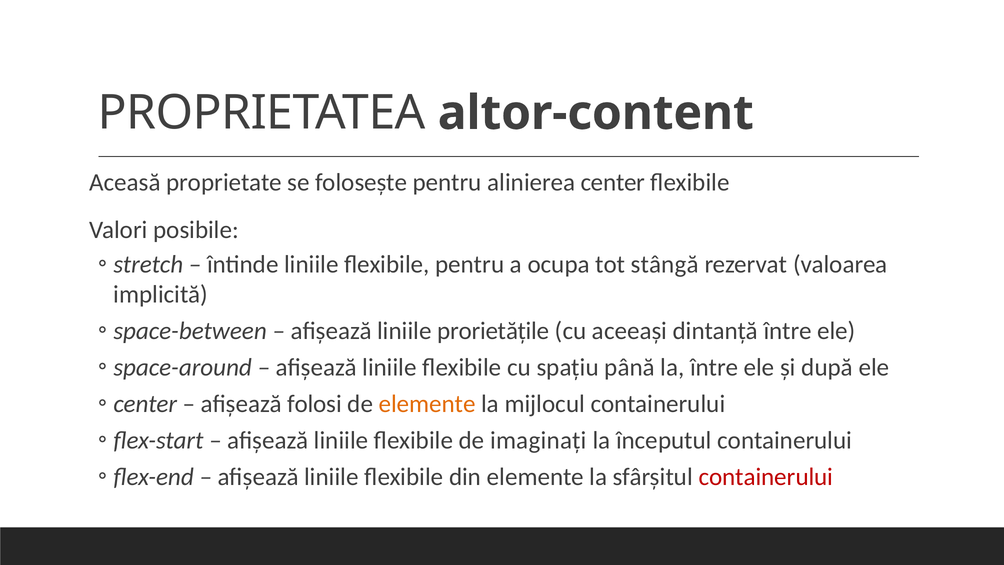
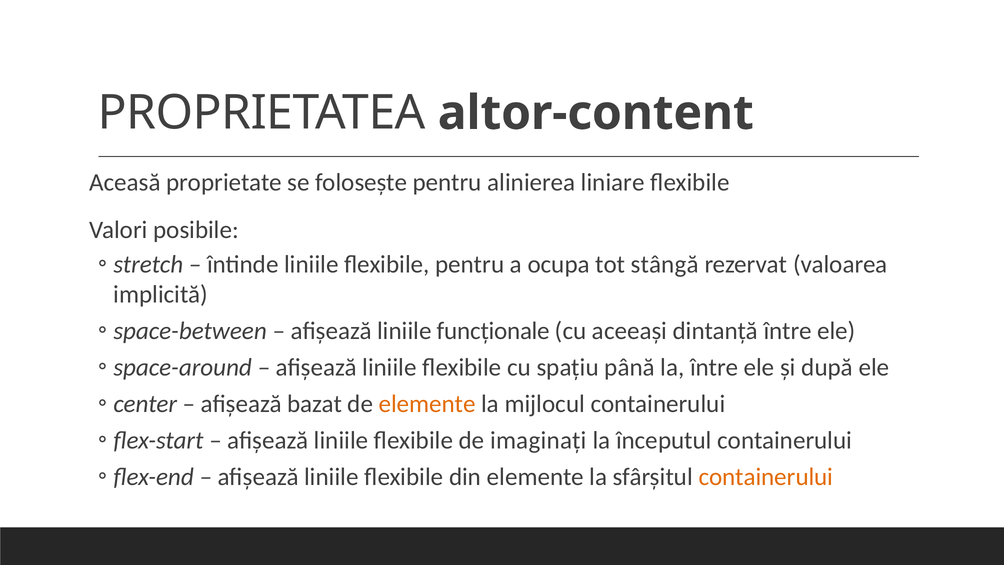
center: center -> liniare
prorietățile: prorietățile -> funcționale
folosi: folosi -> bazat
containerului at (766, 477) colour: red -> orange
